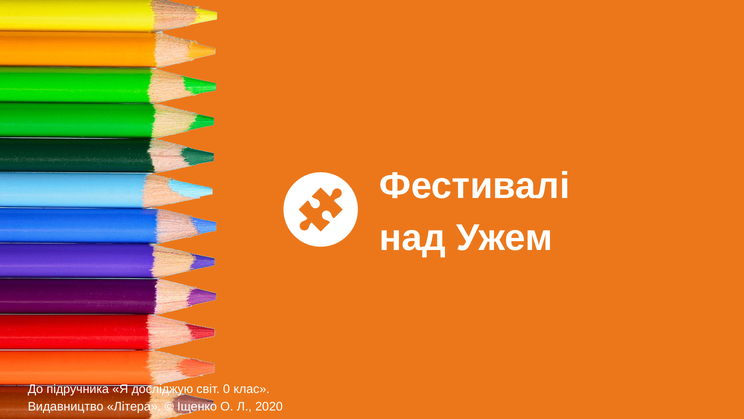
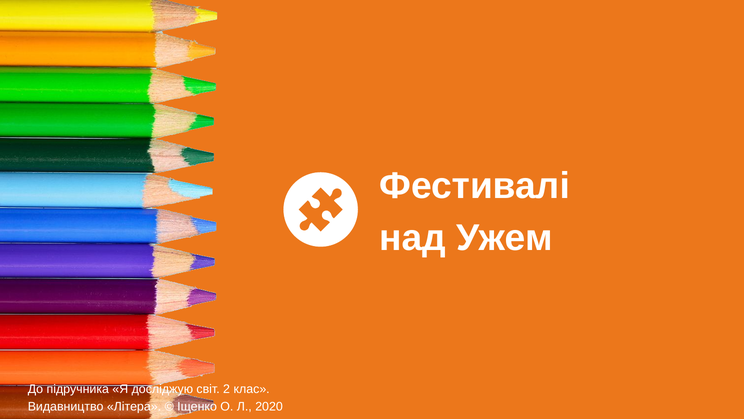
0: 0 -> 2
